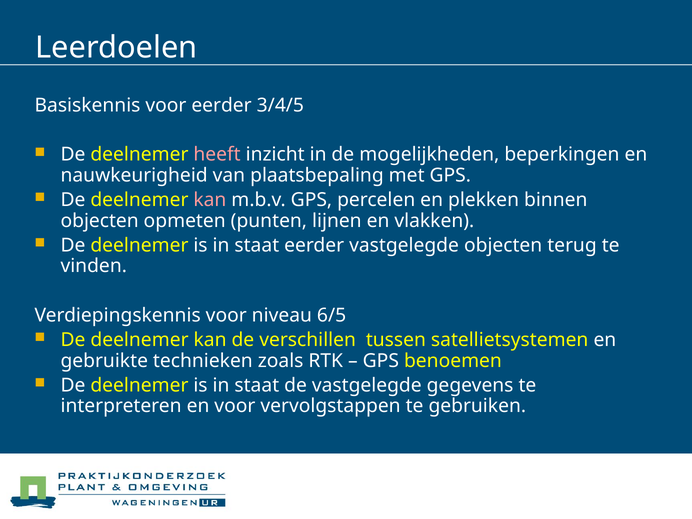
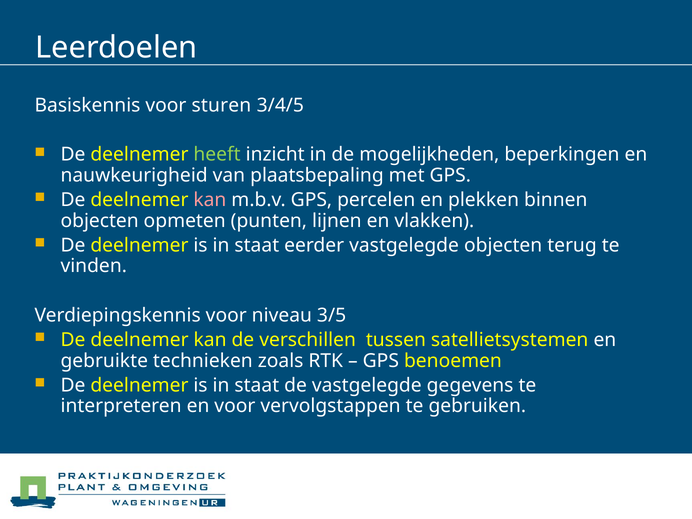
voor eerder: eerder -> sturen
heeft colour: pink -> light green
6/5: 6/5 -> 3/5
